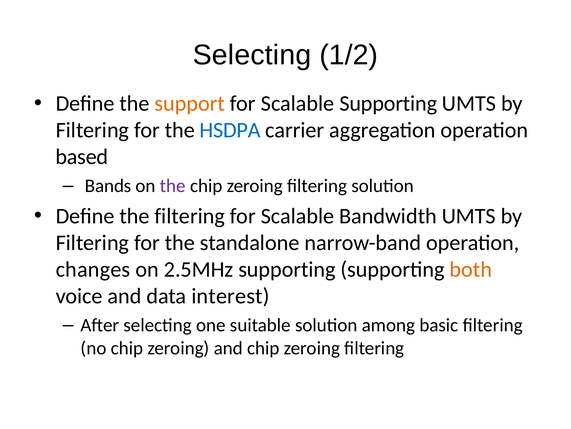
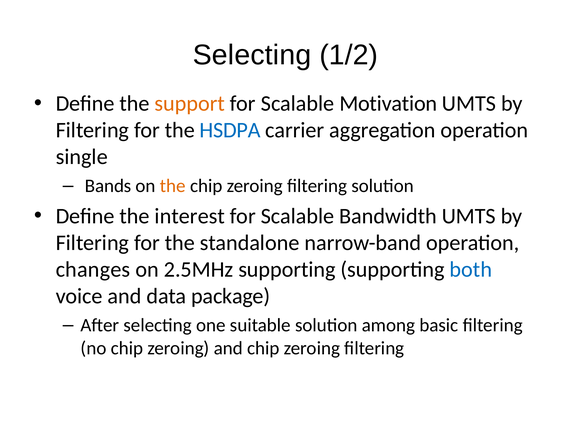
Scalable Supporting: Supporting -> Motivation
based: based -> single
the at (173, 186) colour: purple -> orange
the filtering: filtering -> interest
both colour: orange -> blue
interest: interest -> package
